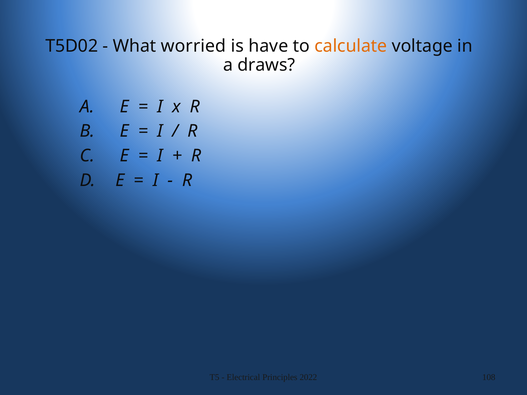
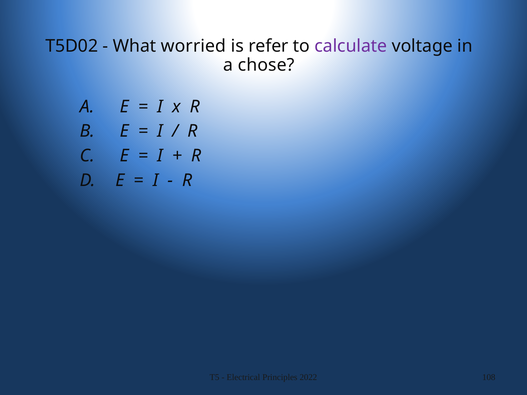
have: have -> refer
calculate colour: orange -> purple
draws: draws -> chose
